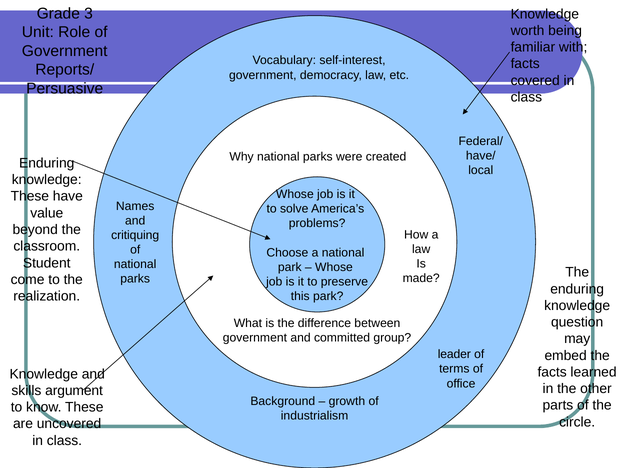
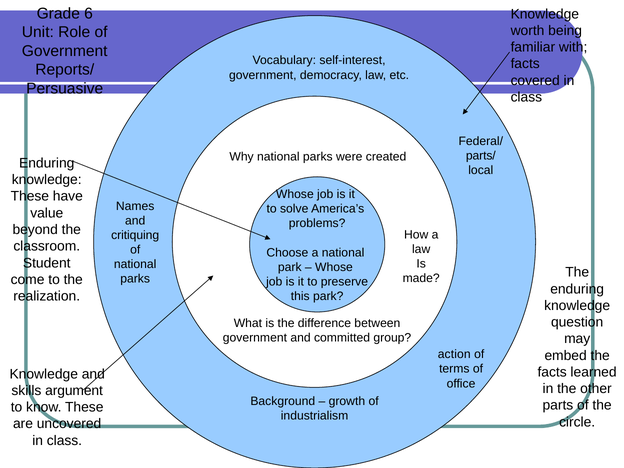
3: 3 -> 6
have/: have/ -> parts/
leader: leader -> action
